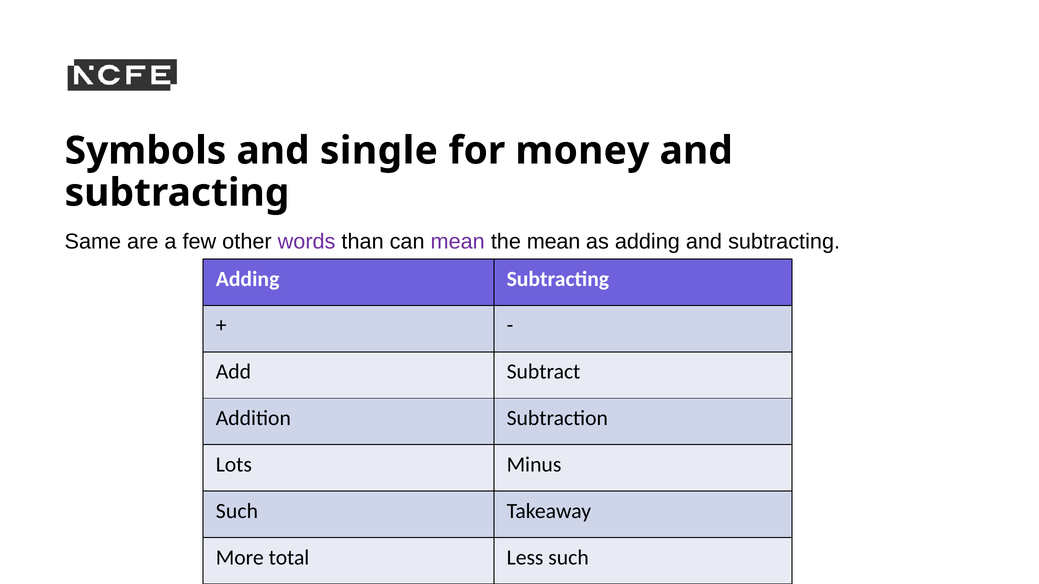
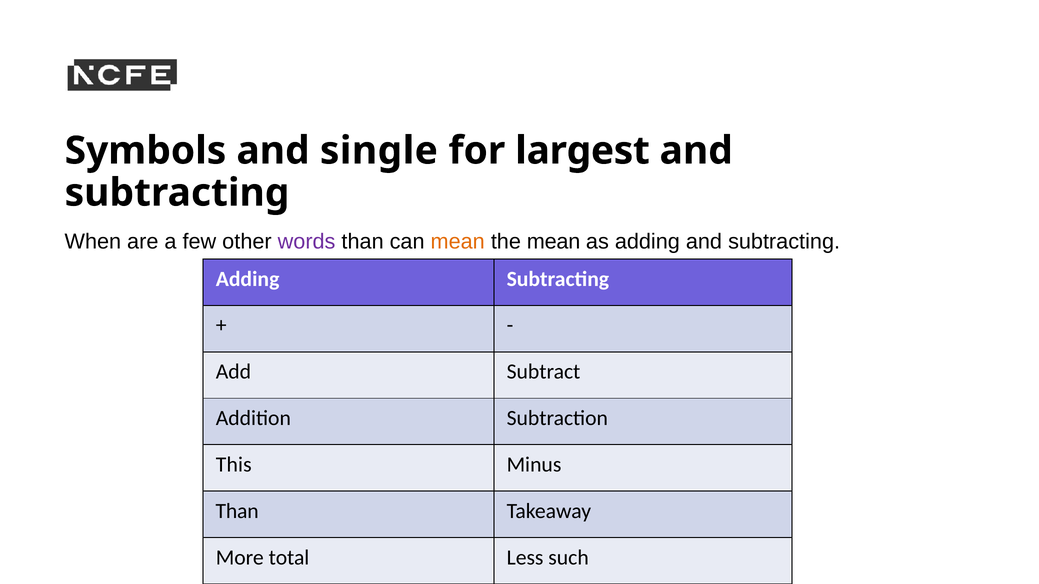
money: money -> largest
Same: Same -> When
mean at (458, 242) colour: purple -> orange
Lots: Lots -> This
Such at (237, 511): Such -> Than
